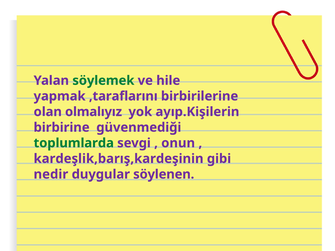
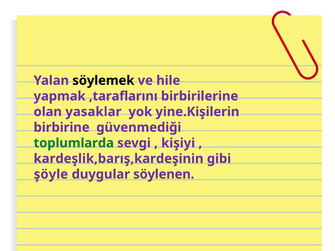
söylemek colour: green -> black
olmalıyız: olmalıyız -> yasaklar
ayıp.Kişilerin: ayıp.Kişilerin -> yine.Kişilerin
onun: onun -> kişiyi
nedir: nedir -> şöyle
